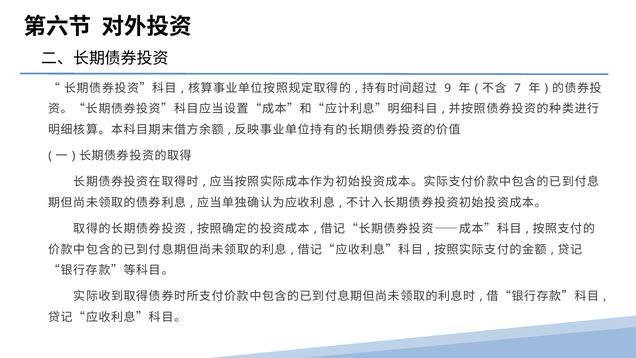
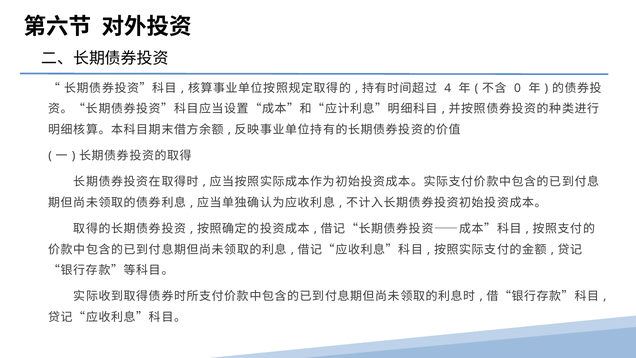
9: 9 -> 4
7: 7 -> 0
